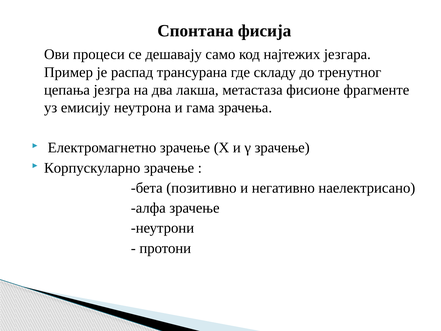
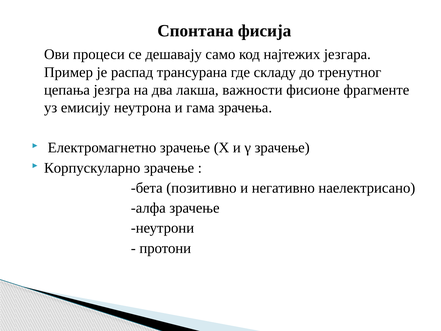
метастаза: метастаза -> важности
